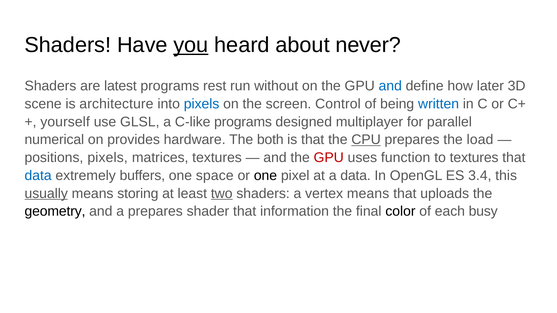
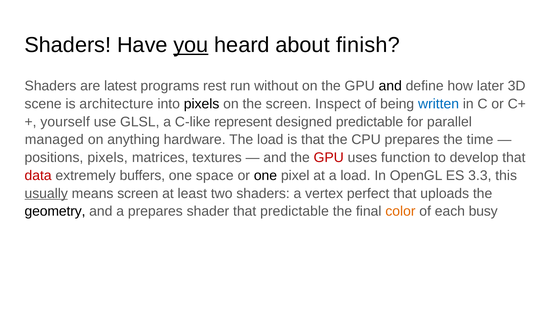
never: never -> finish
and at (390, 86) colour: blue -> black
pixels at (202, 104) colour: blue -> black
Control: Control -> Inspect
C‑like programs: programs -> represent
designed multiplayer: multiplayer -> predictable
numerical: numerical -> managed
provides: provides -> anything
The both: both -> load
CPU underline: present -> none
load: load -> time
to textures: textures -> develop
data at (38, 176) colour: blue -> red
a data: data -> load
3.4: 3.4 -> 3.3
means storing: storing -> screen
two underline: present -> none
vertex means: means -> perfect
that information: information -> predictable
color colour: black -> orange
